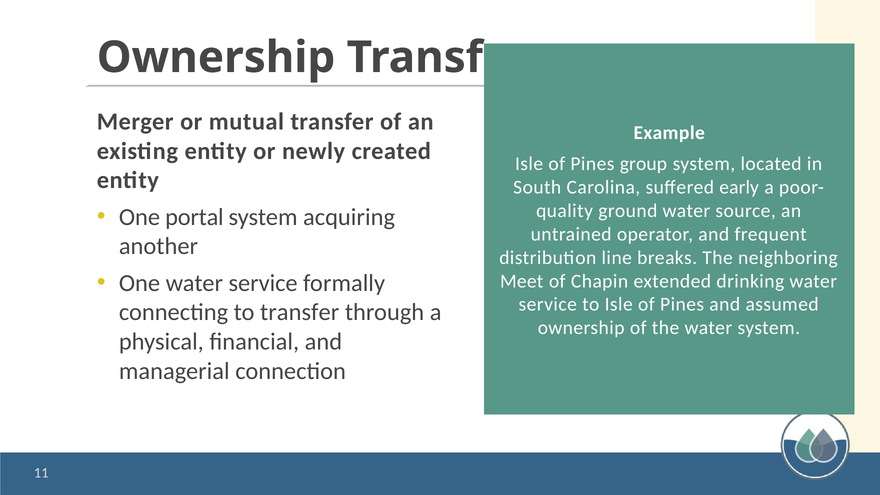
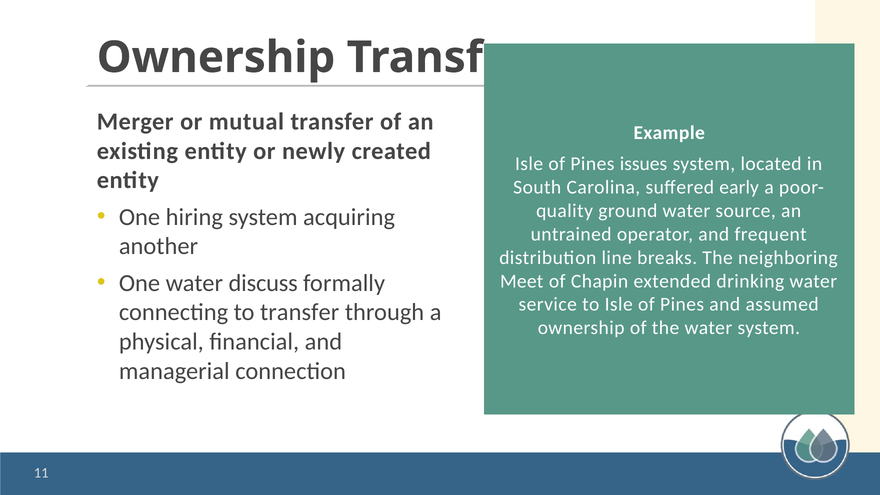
group: group -> issues
portal: portal -> hiring
One water service: service -> discuss
